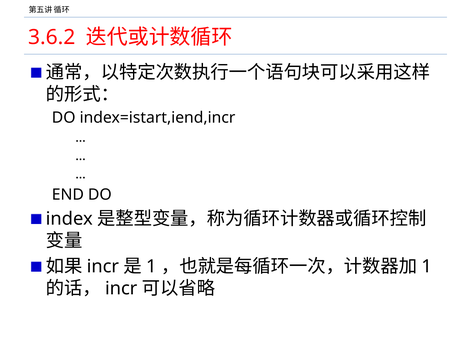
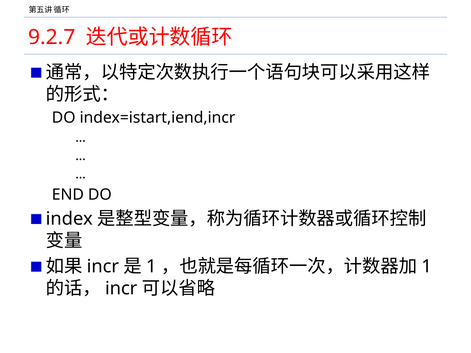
3.6.2: 3.6.2 -> 9.2.7
